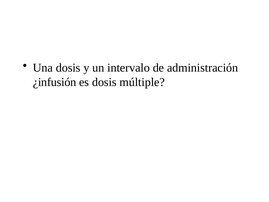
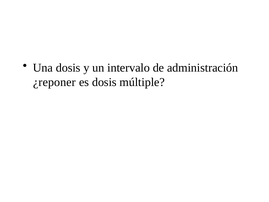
¿infusión: ¿infusión -> ¿reponer
